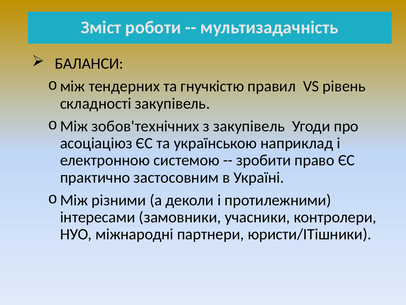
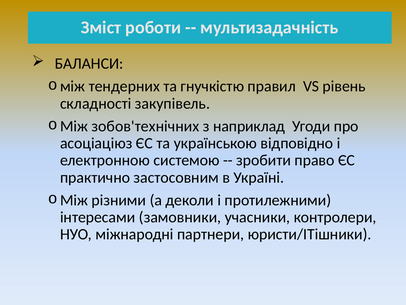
з закупівель: закупівель -> наприклад
наприклад: наприклад -> відповідно
